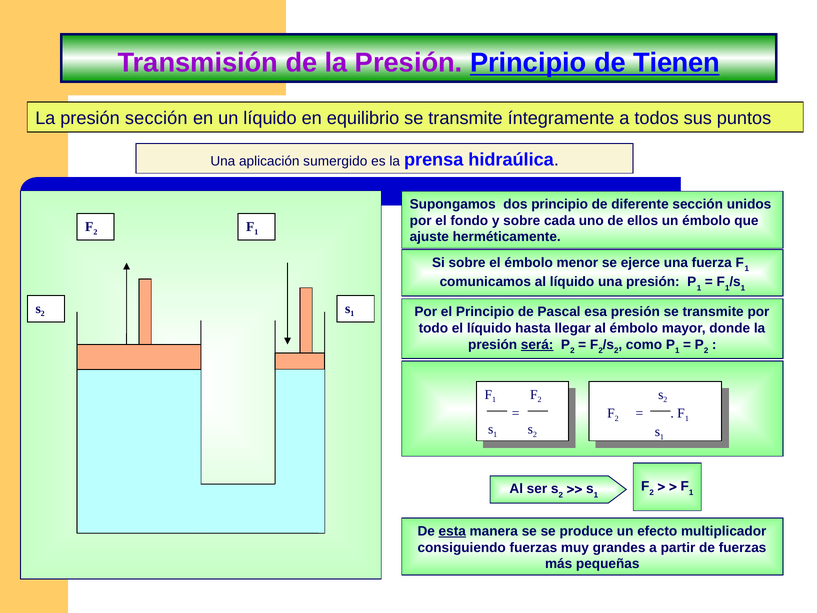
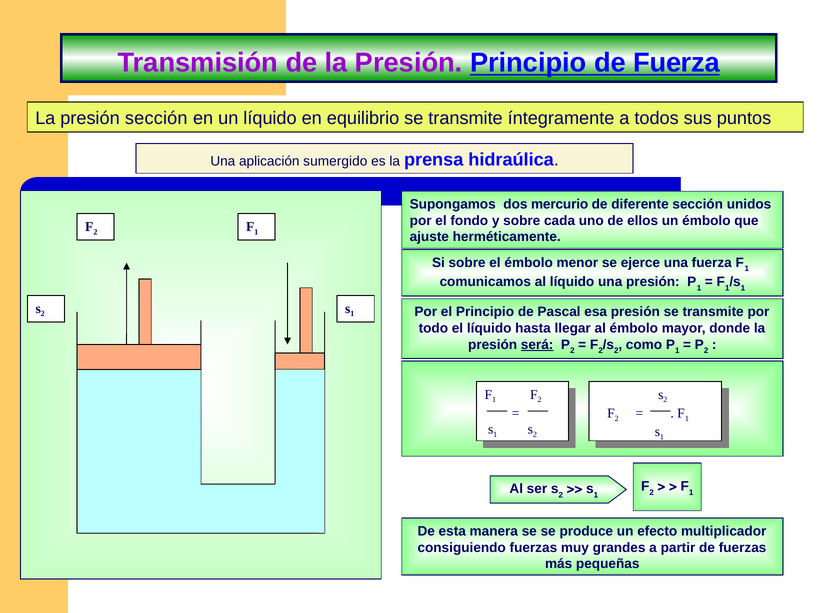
de Tienen: Tienen -> Fuerza
dos principio: principio -> mercurio
esta underline: present -> none
